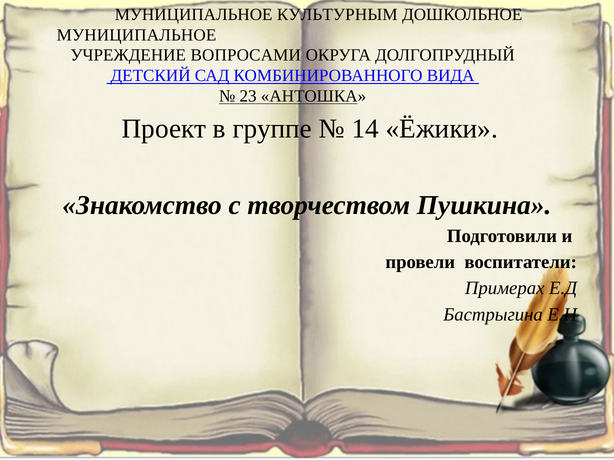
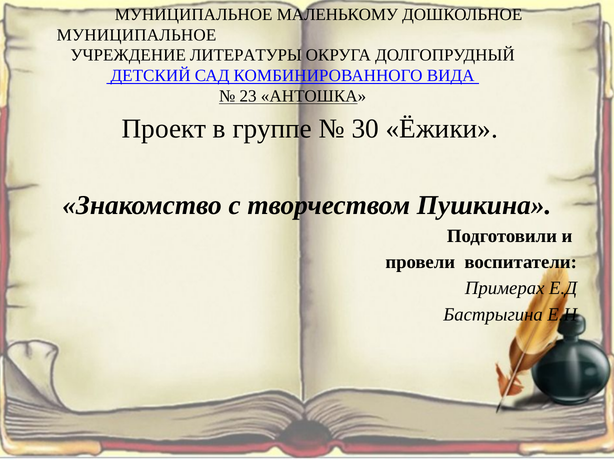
КУЛЬТУРНЫМ: КУЛЬТУРНЫМ -> МАЛЕНЬКОМУ
ВОПРОСАМИ: ВОПРОСАМИ -> ЛИТЕРАТУРЫ
14: 14 -> 30
